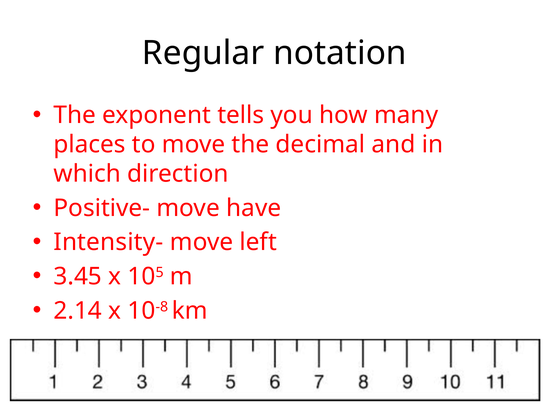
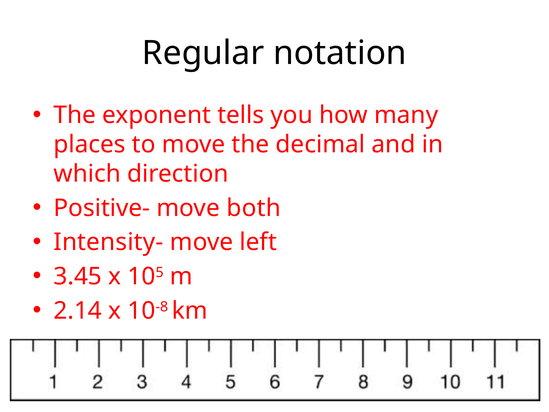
have: have -> both
